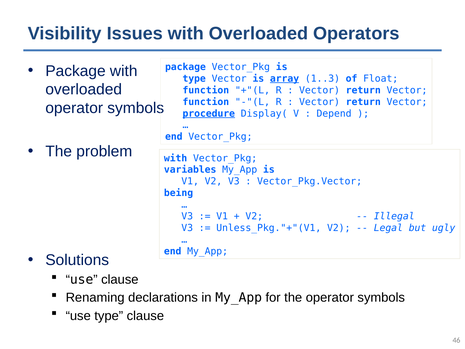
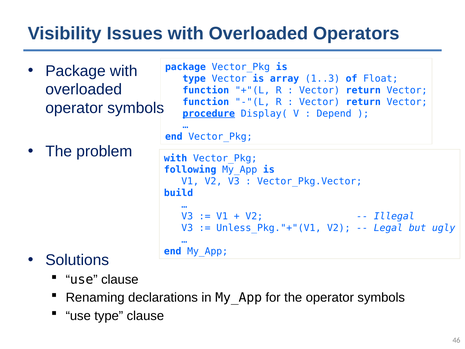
array underline: present -> none
variables: variables -> following
being: being -> build
